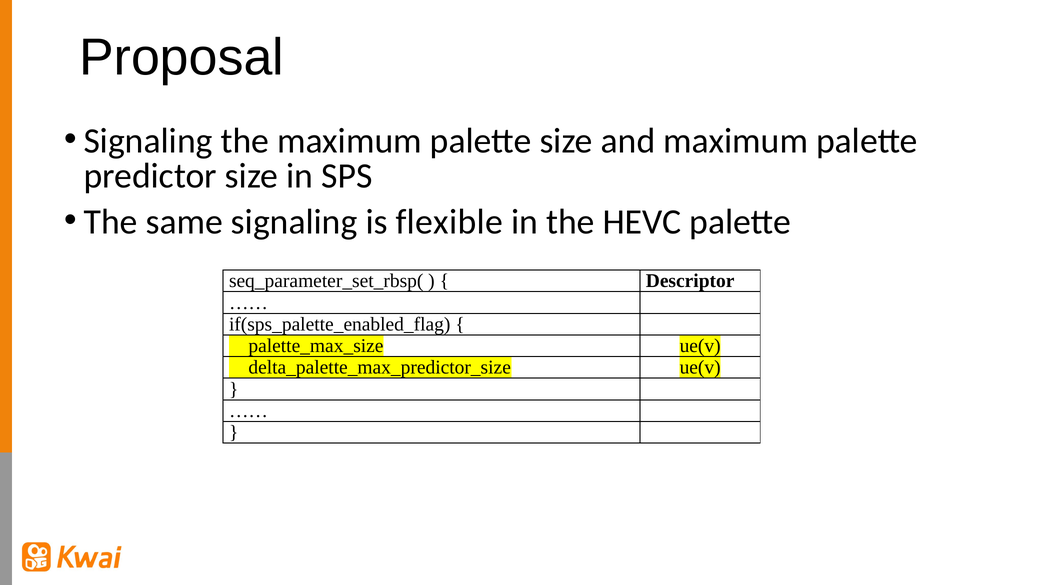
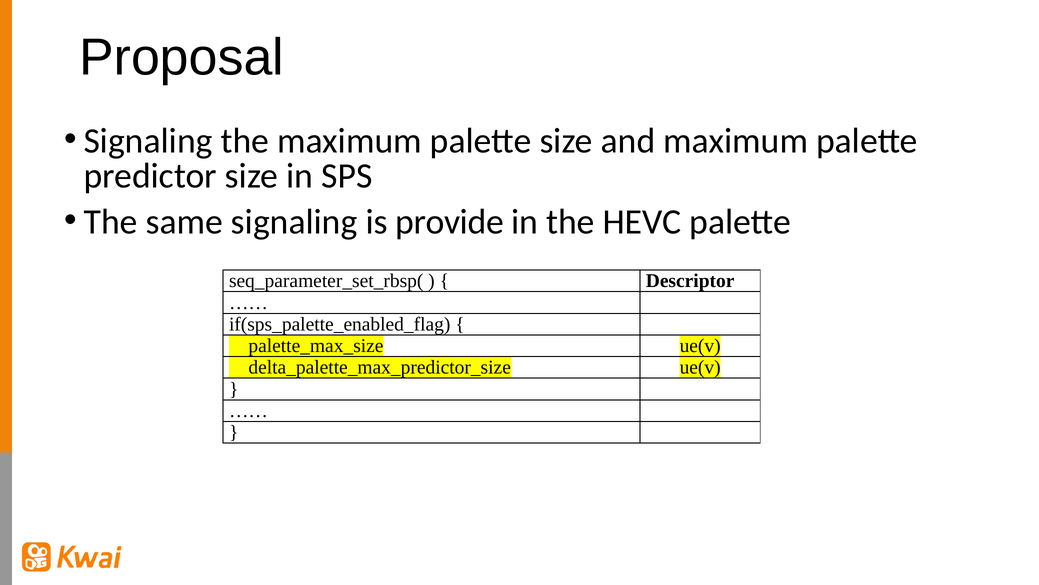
flexible: flexible -> provide
